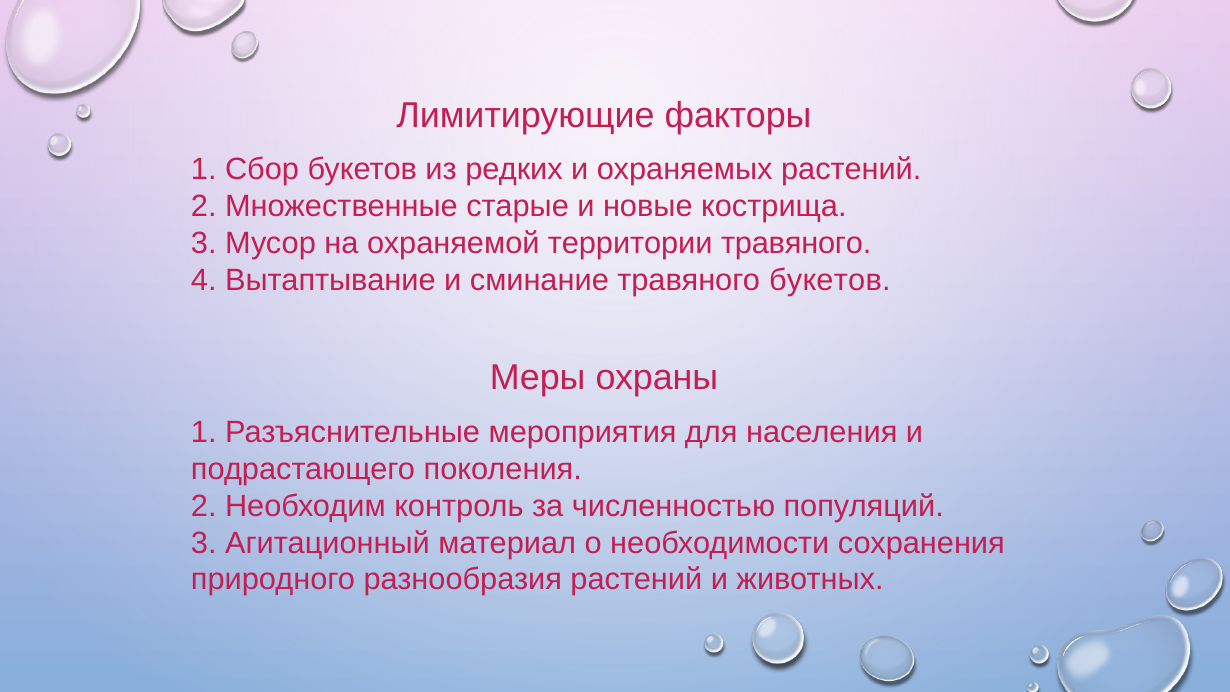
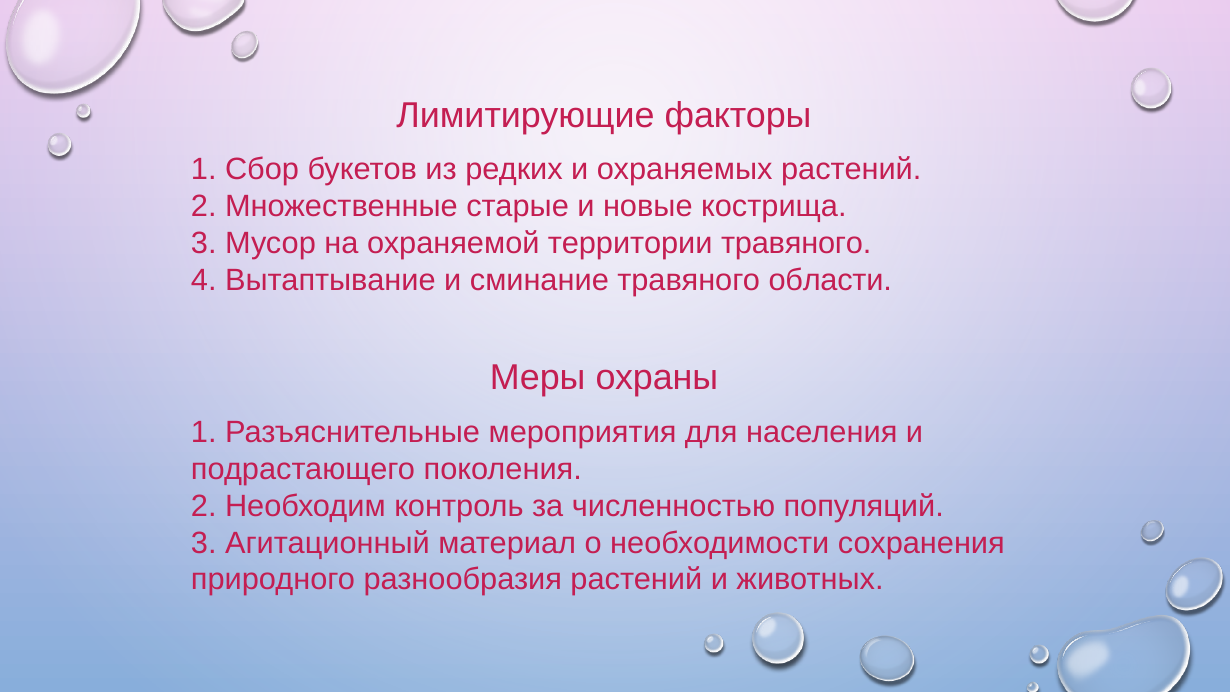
травяного букетов: букетов -> области
